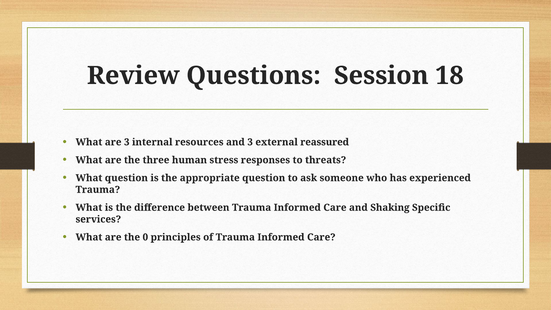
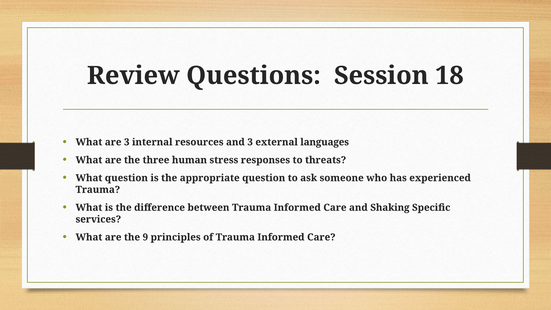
reassured: reassured -> languages
0: 0 -> 9
